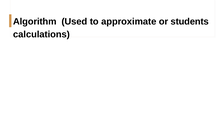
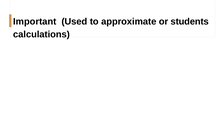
Algorithm: Algorithm -> Important
